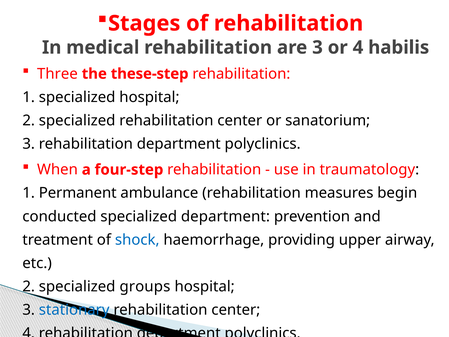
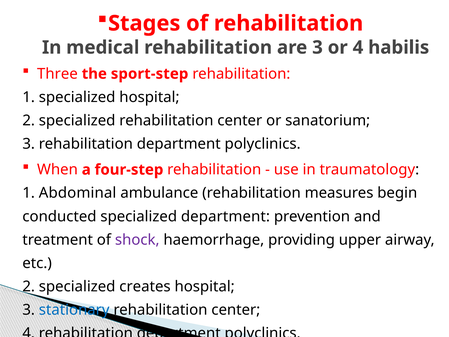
these-step: these-step -> sport-step
Permanent: Permanent -> Abdominal
shock colour: blue -> purple
groups: groups -> creates
